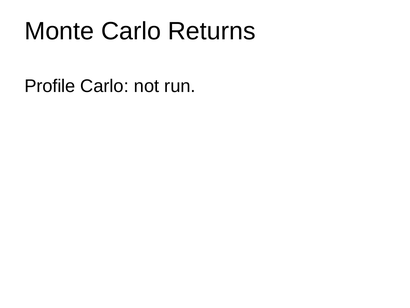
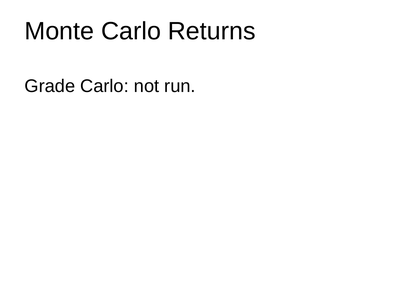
Profile: Profile -> Grade
